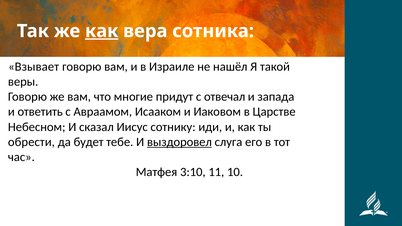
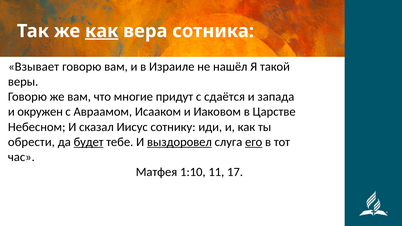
отвечал: отвечал -> сдаётся
ответить: ответить -> окружен
будет underline: none -> present
его underline: none -> present
3:10: 3:10 -> 1:10
10: 10 -> 17
